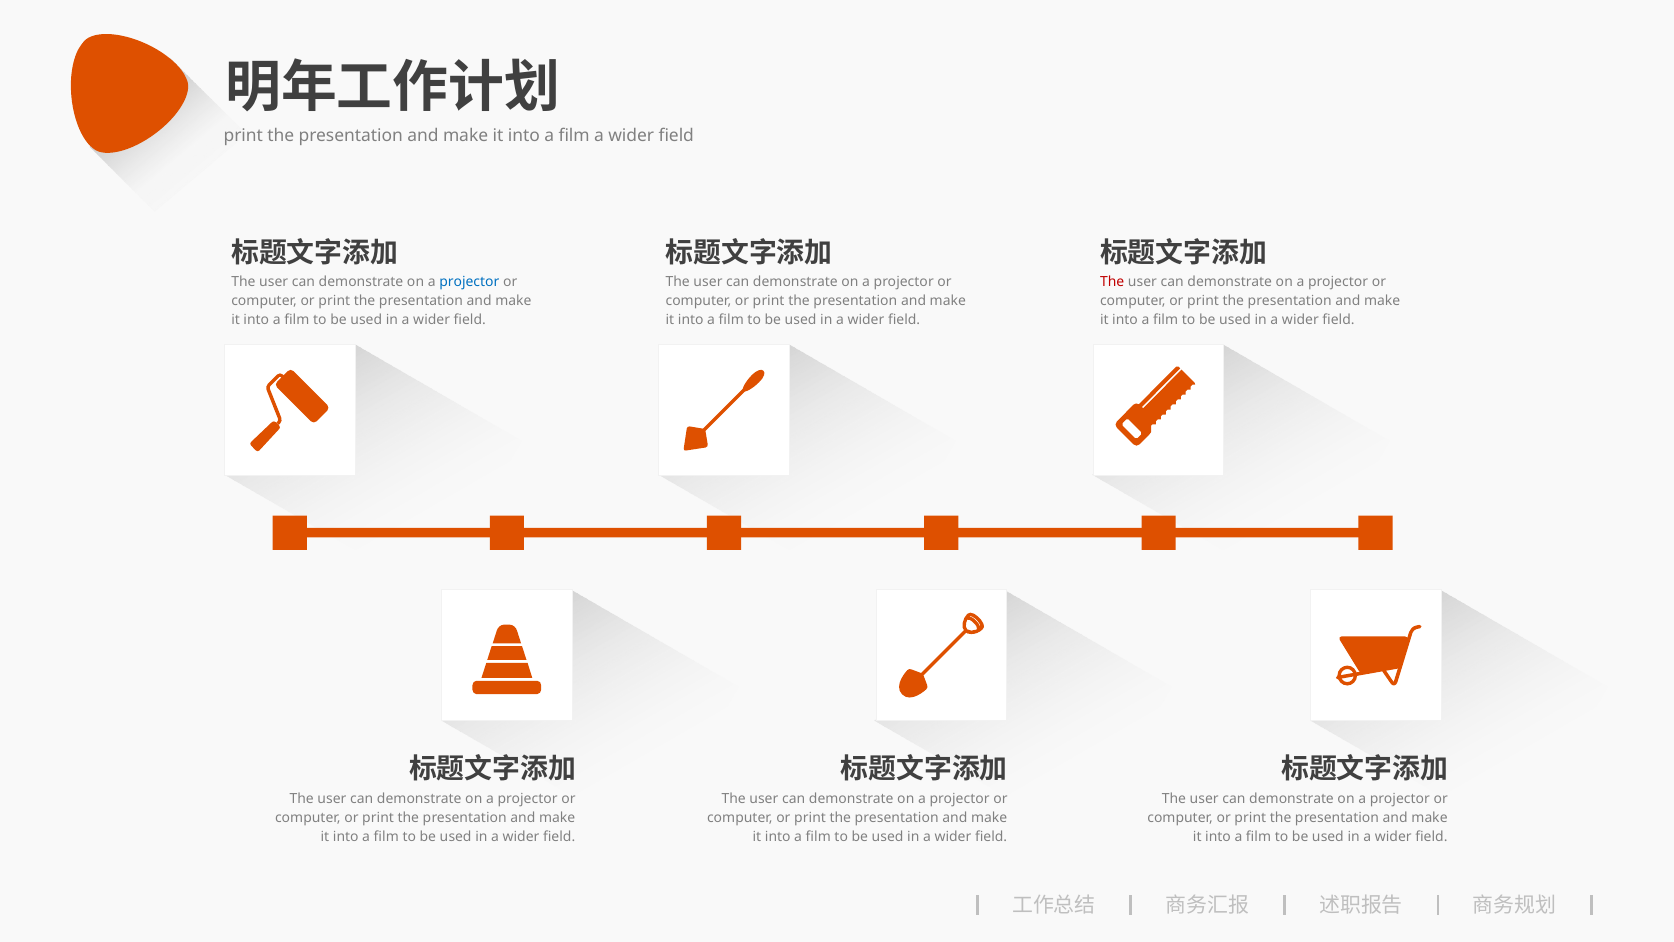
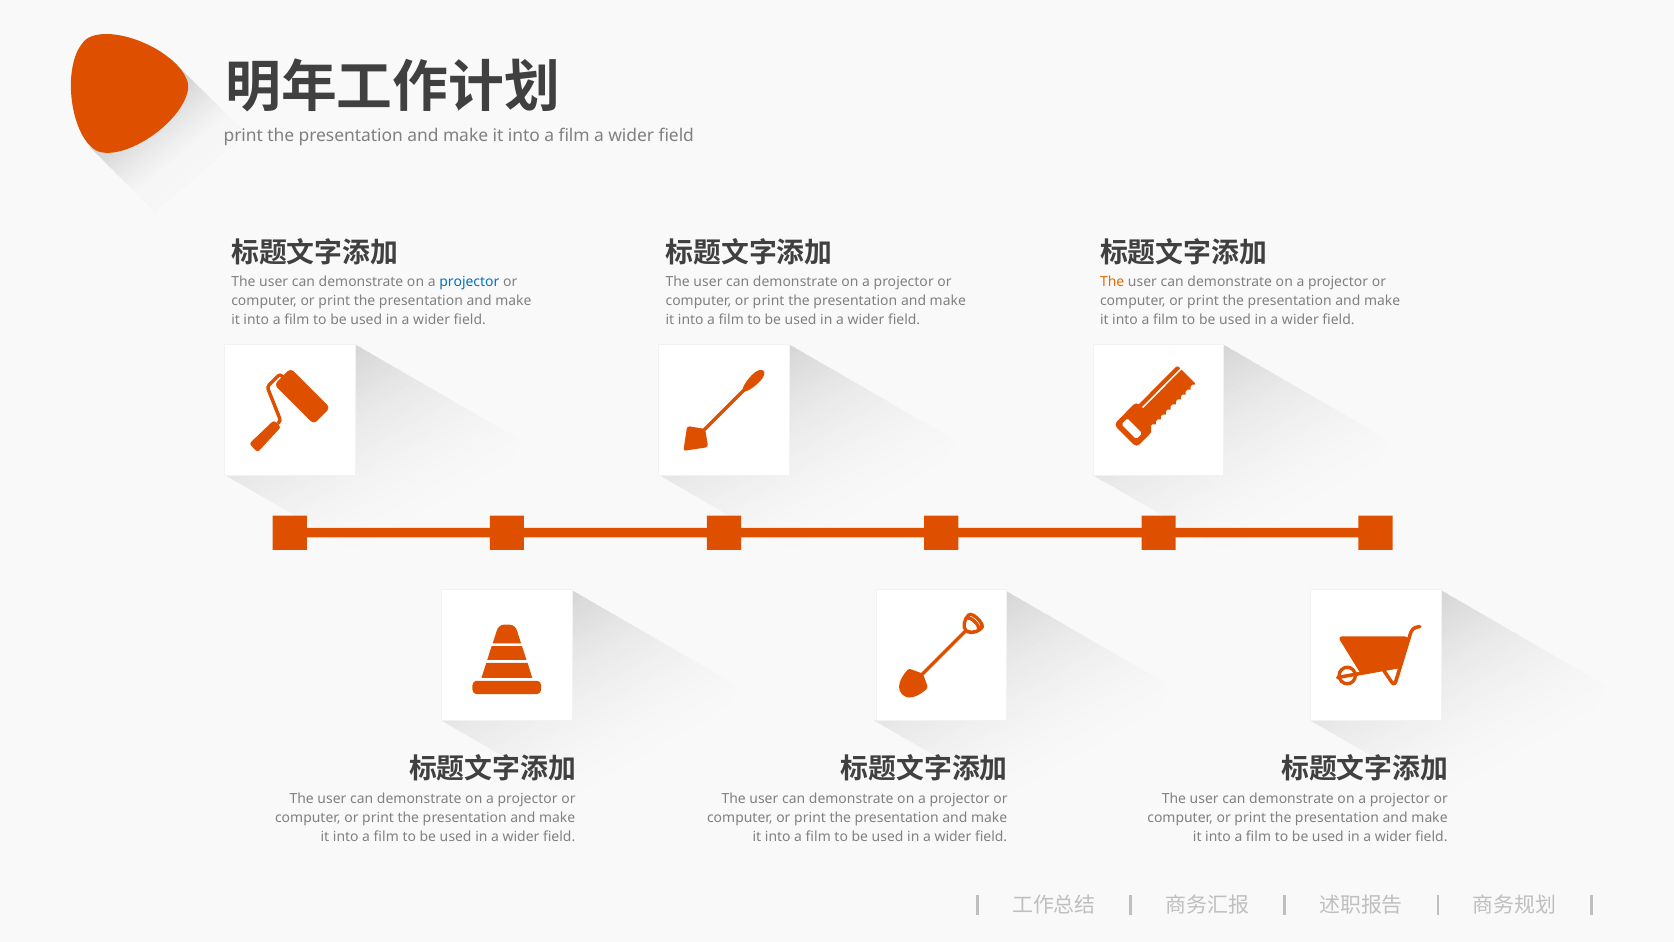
The at (1112, 282) colour: red -> orange
